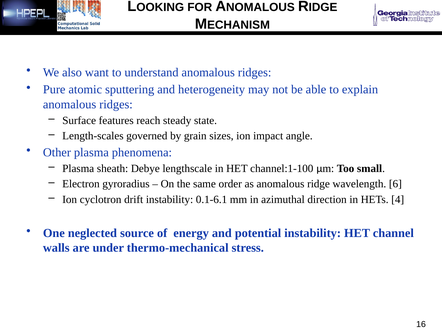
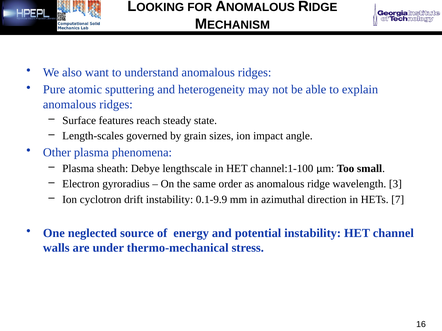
6: 6 -> 3
0.1-6.1: 0.1-6.1 -> 0.1-9.9
4: 4 -> 7
